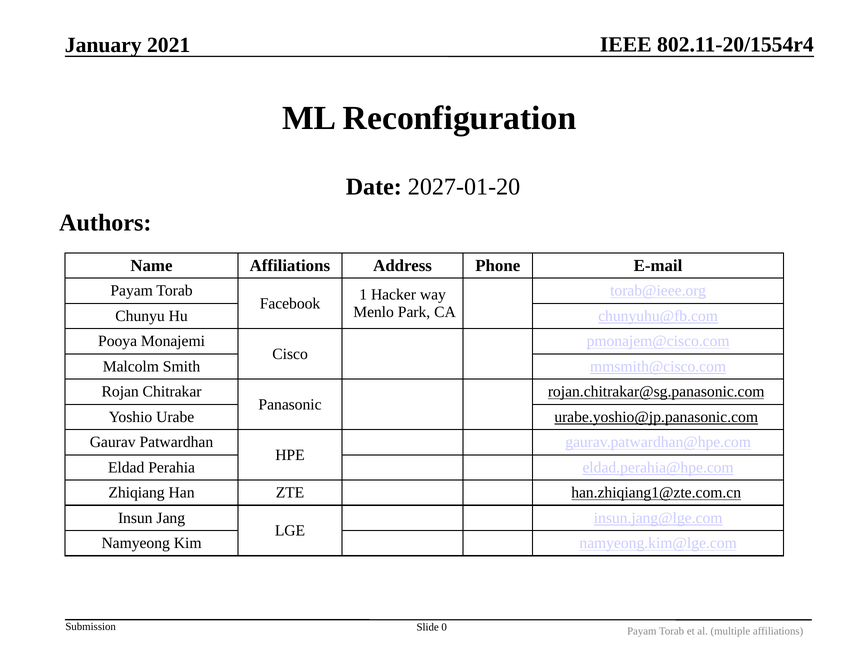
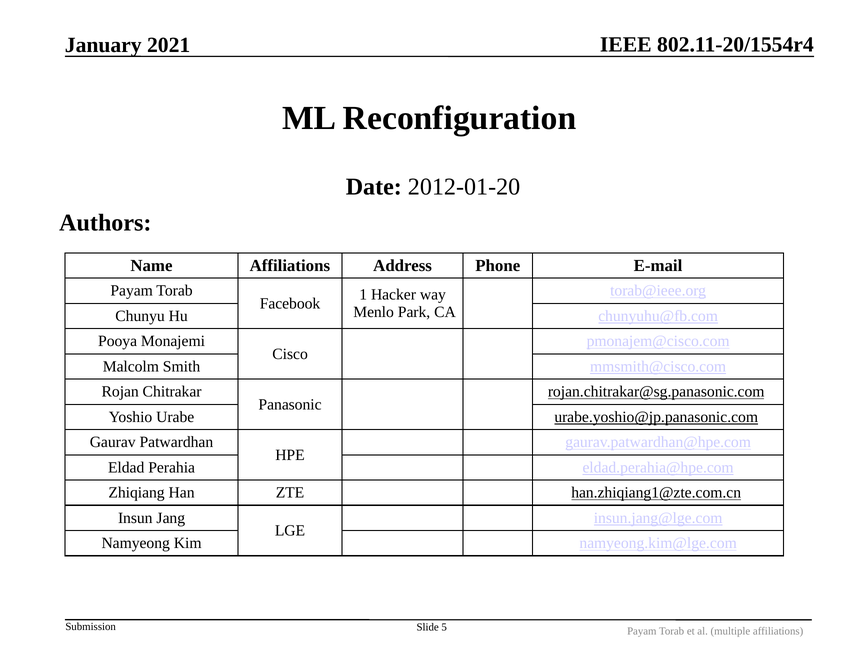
2027-01-20: 2027-01-20 -> 2012-01-20
0: 0 -> 5
